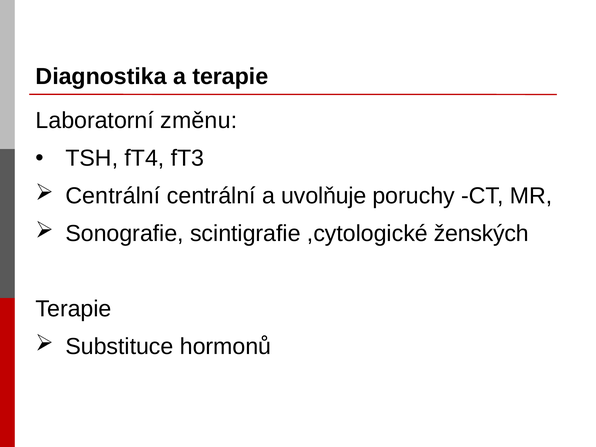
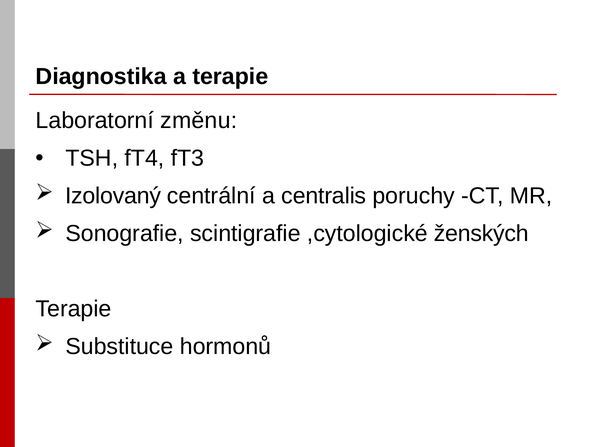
Centrální at (113, 196): Centrální -> Izolovaný
uvolňuje: uvolňuje -> centralis
